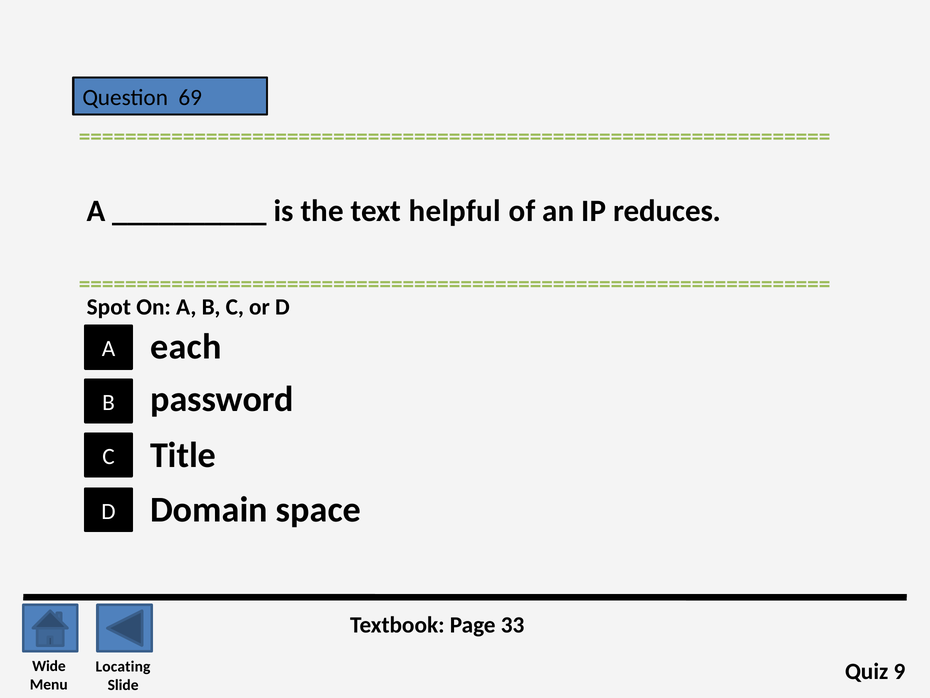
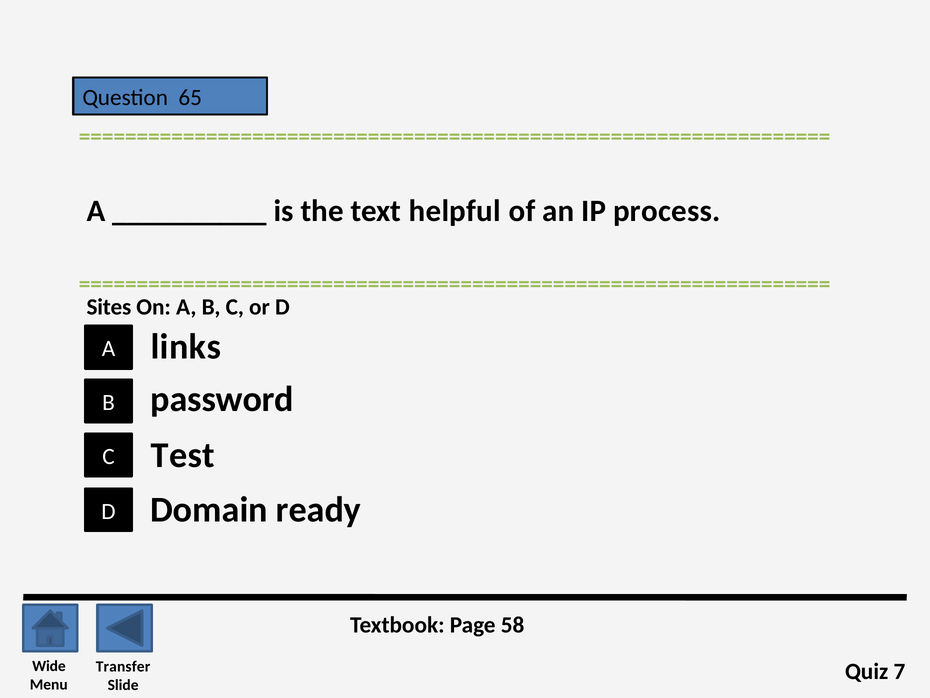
69: 69 -> 65
reduces: reduces -> process
Spot: Spot -> Sites
each: each -> links
Title: Title -> Test
space: space -> ready
33: 33 -> 58
Locating: Locating -> Transfer
9: 9 -> 7
